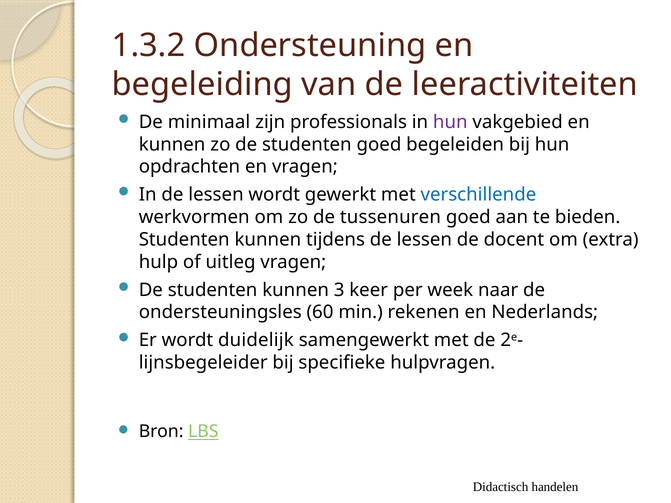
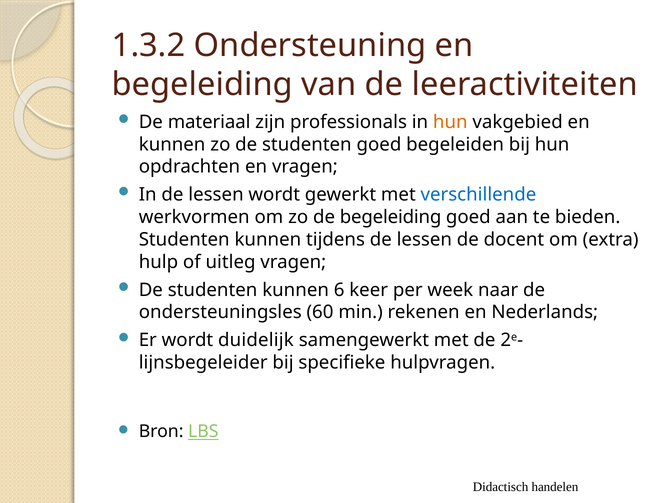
minimaal: minimaal -> materiaal
hun at (450, 122) colour: purple -> orange
de tussenuren: tussenuren -> begeleiding
3: 3 -> 6
